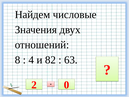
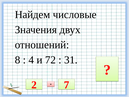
82: 82 -> 72
63: 63 -> 31
0: 0 -> 7
